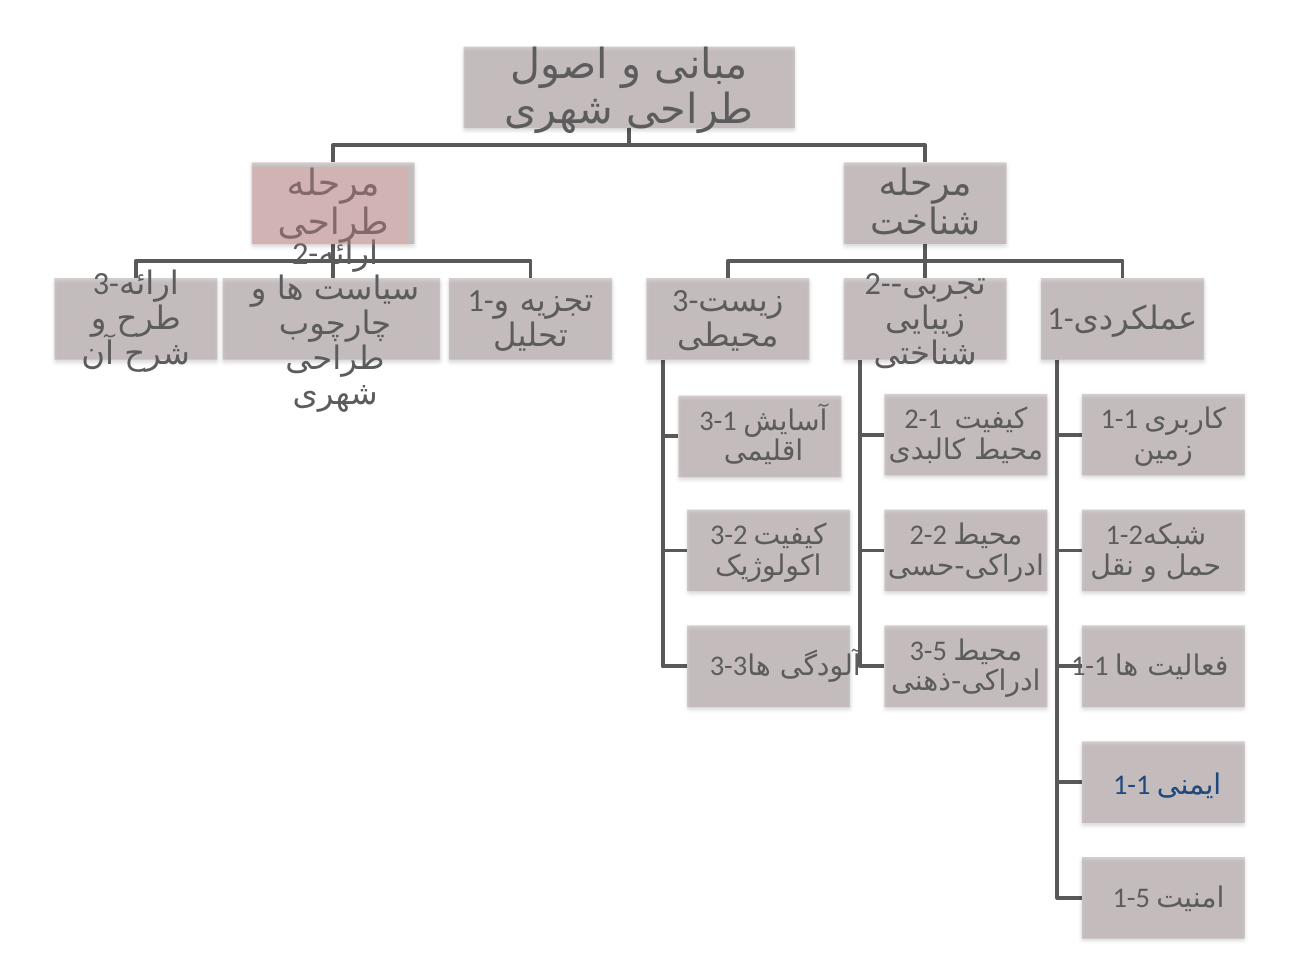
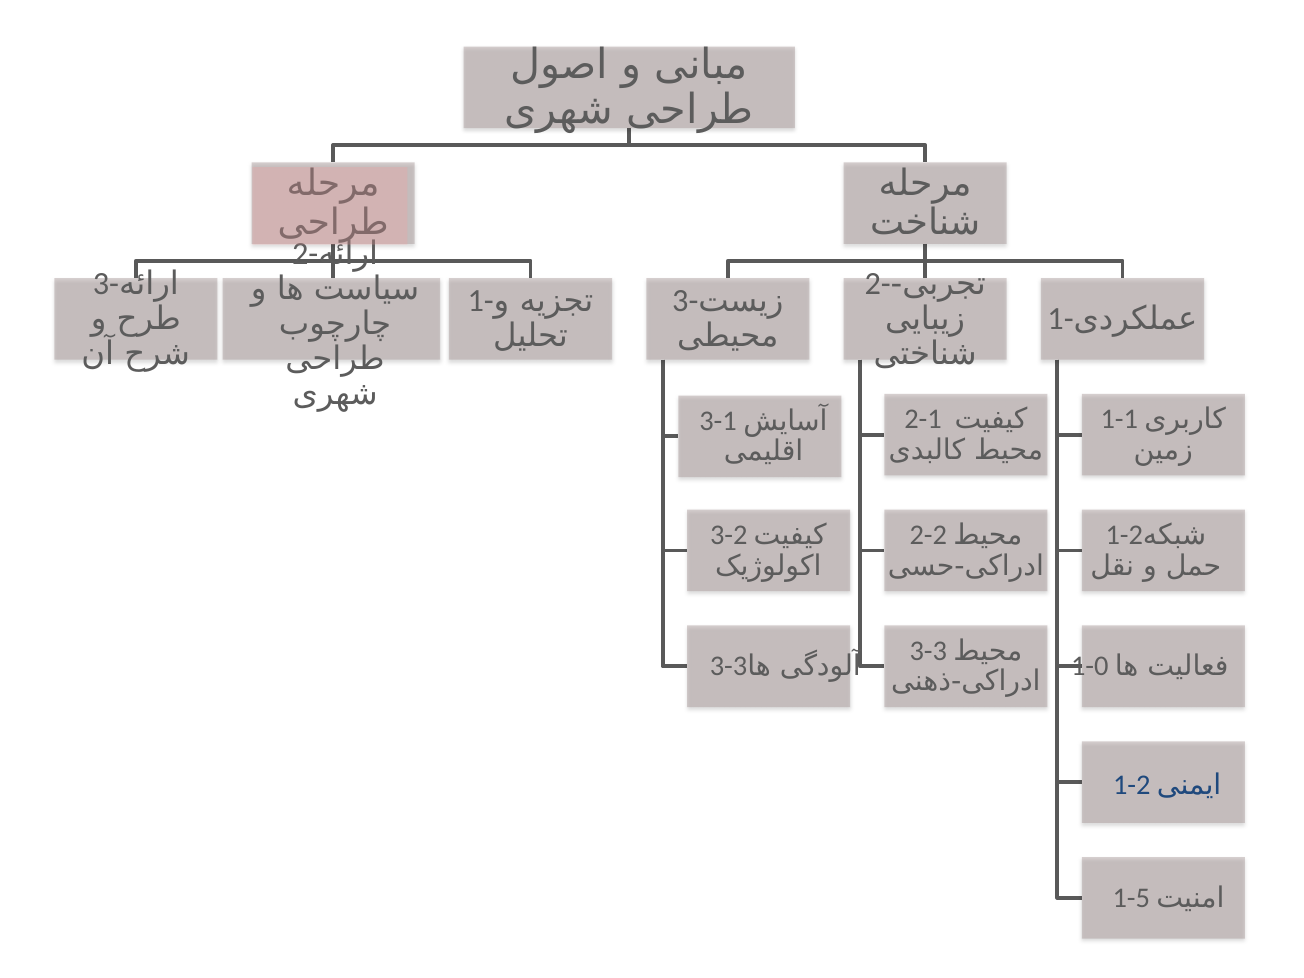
3-5: 3-5 -> 3-3
1-1 at (1090, 666): 1-1 -> 1-0
1-1 at (1132, 785): 1-1 -> 1-2
